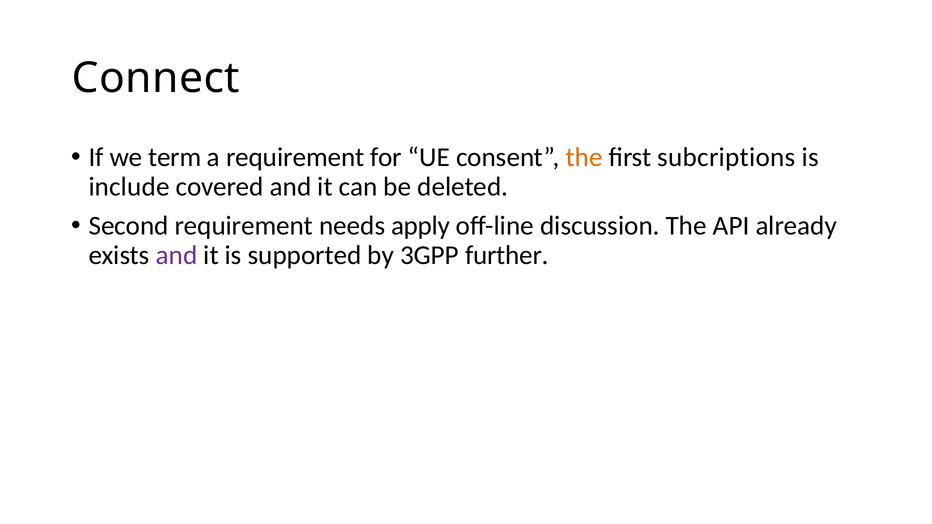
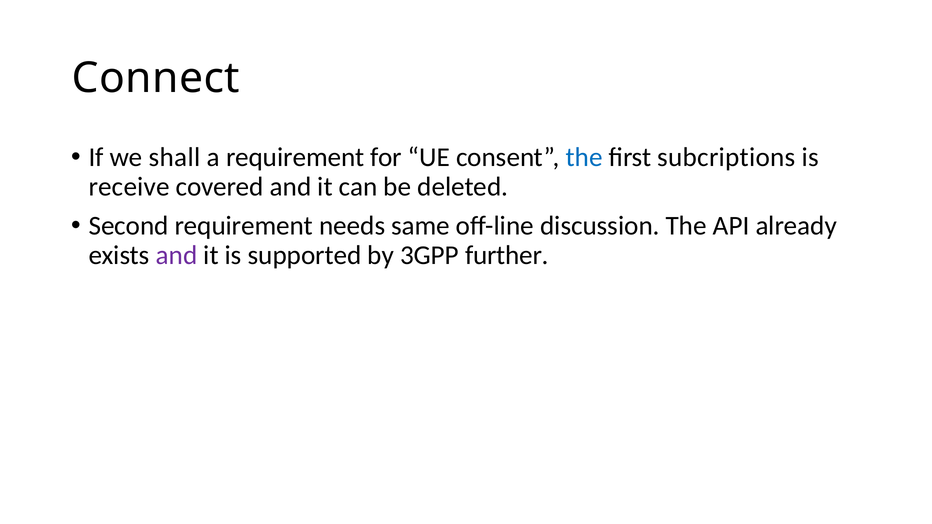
term: term -> shall
the at (584, 158) colour: orange -> blue
include: include -> receive
apply: apply -> same
